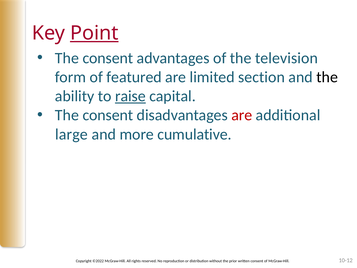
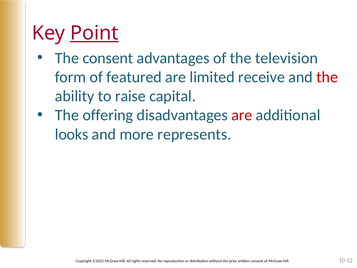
section: section -> receive
the at (327, 77) colour: black -> red
raise underline: present -> none
consent at (108, 115): consent -> offering
large: large -> looks
cumulative: cumulative -> represents
